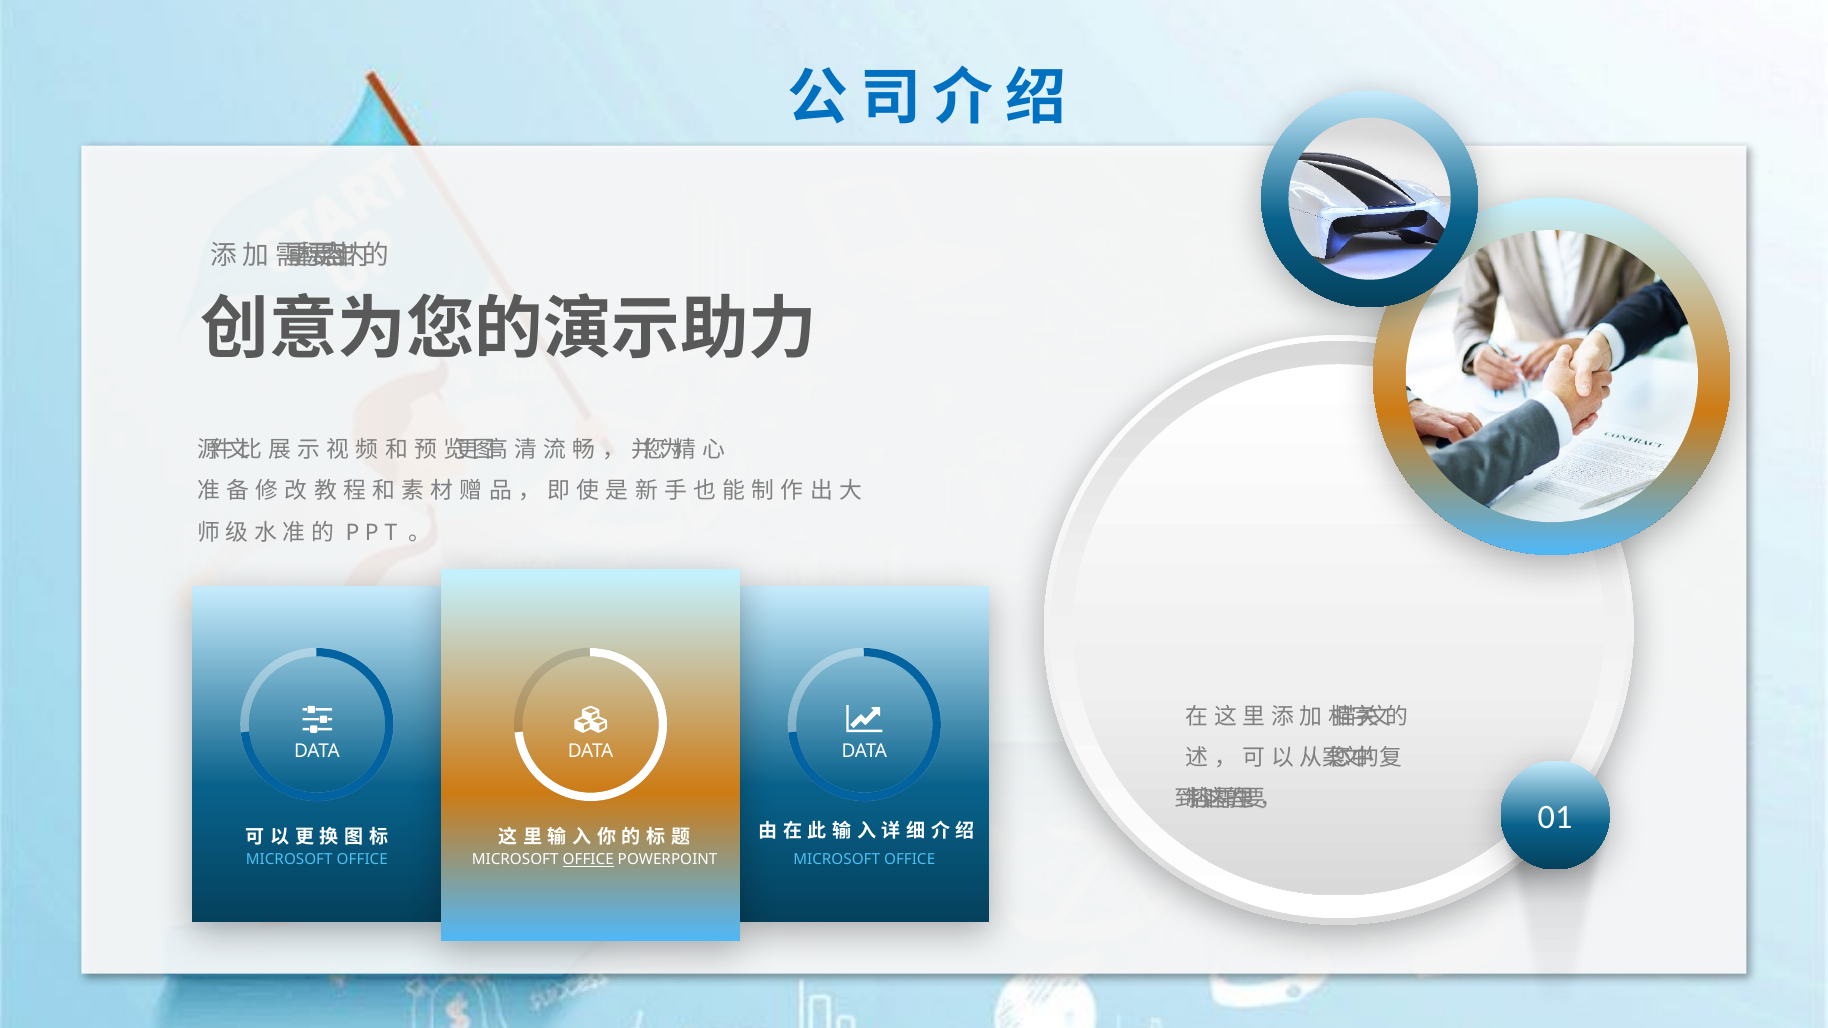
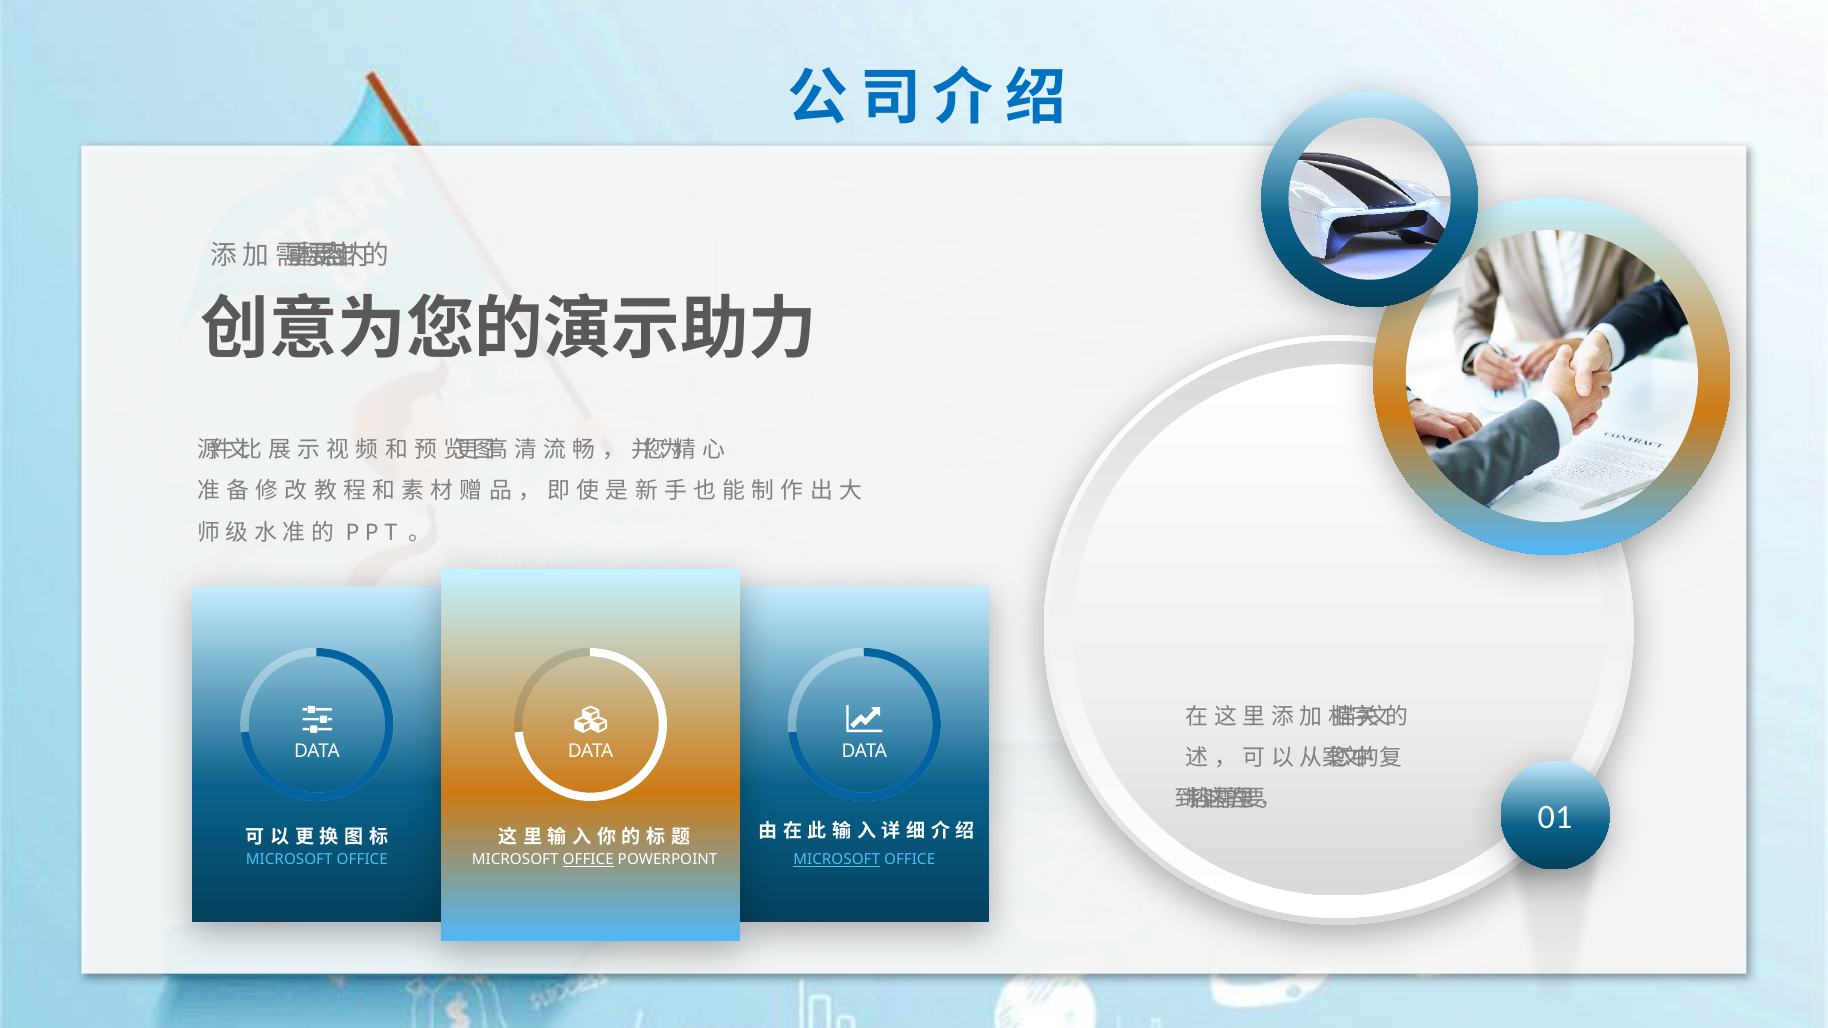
MICROSOFT at (837, 860) underline: none -> present
